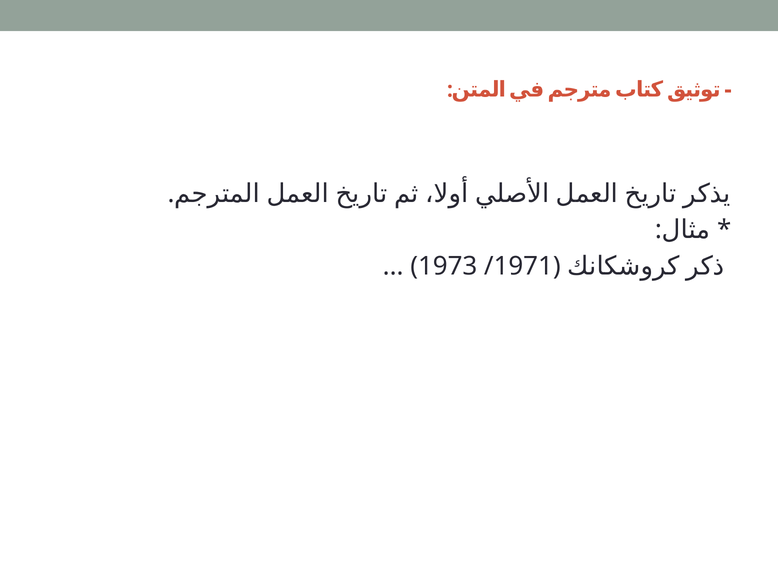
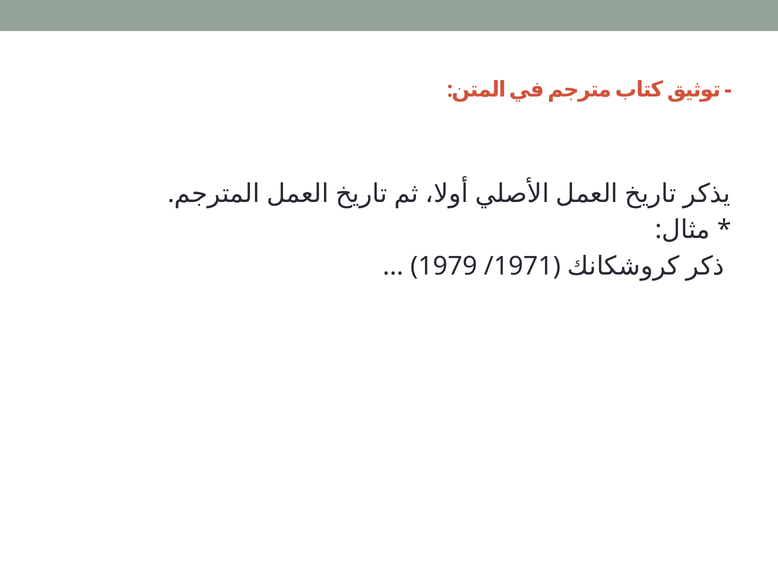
1973: 1973 -> 1979
